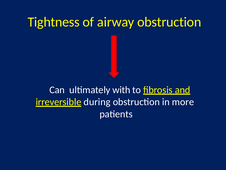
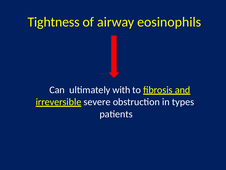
airway obstruction: obstruction -> eosinophils
during: during -> severe
more: more -> types
